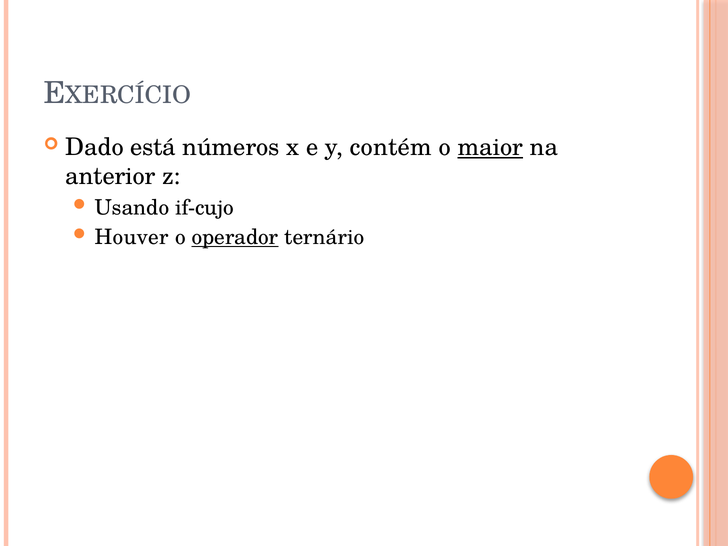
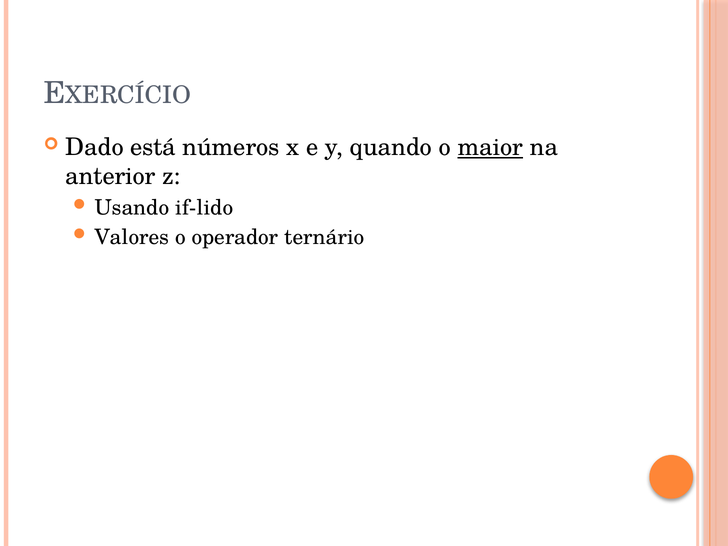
contém: contém -> quando
if-cujo: if-cujo -> if-lido
Houver: Houver -> Valores
operador underline: present -> none
